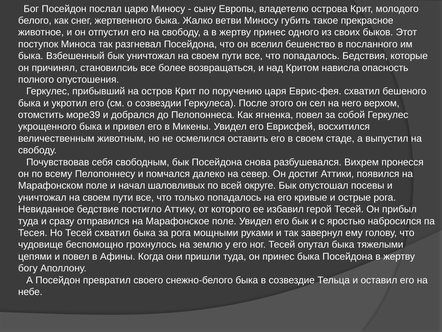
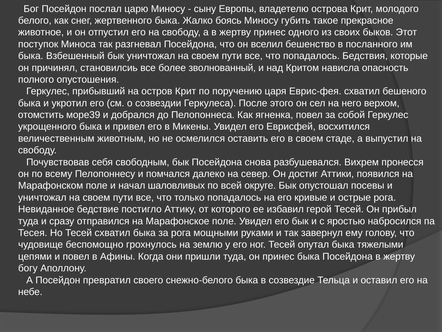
ветви: ветви -> боясь
возвращаться: возвращаться -> зволнованный
